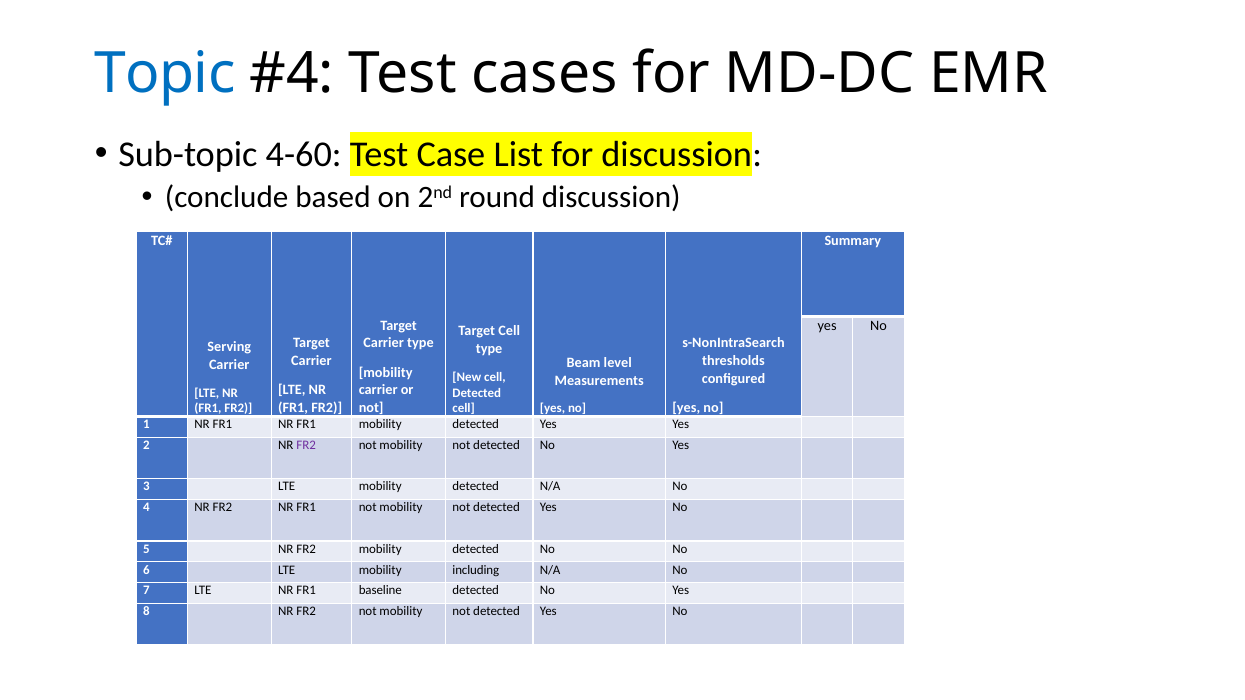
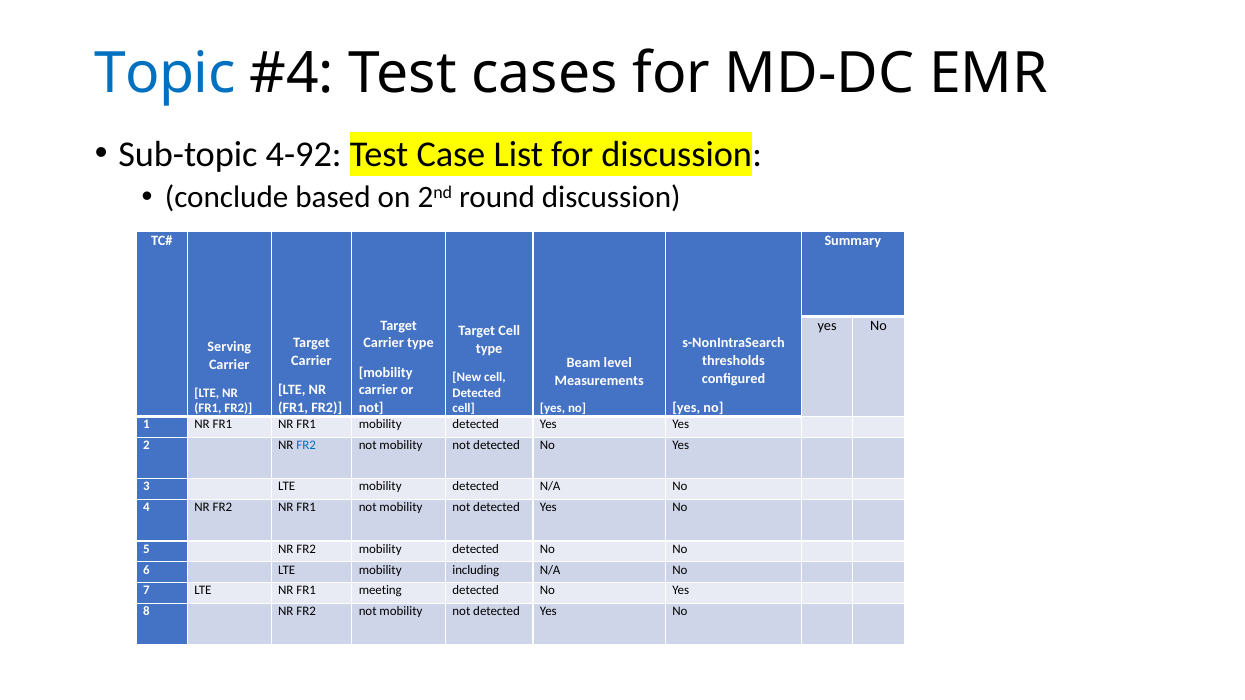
4-60: 4-60 -> 4-92
FR2 at (306, 445) colour: purple -> blue
baseline: baseline -> meeting
